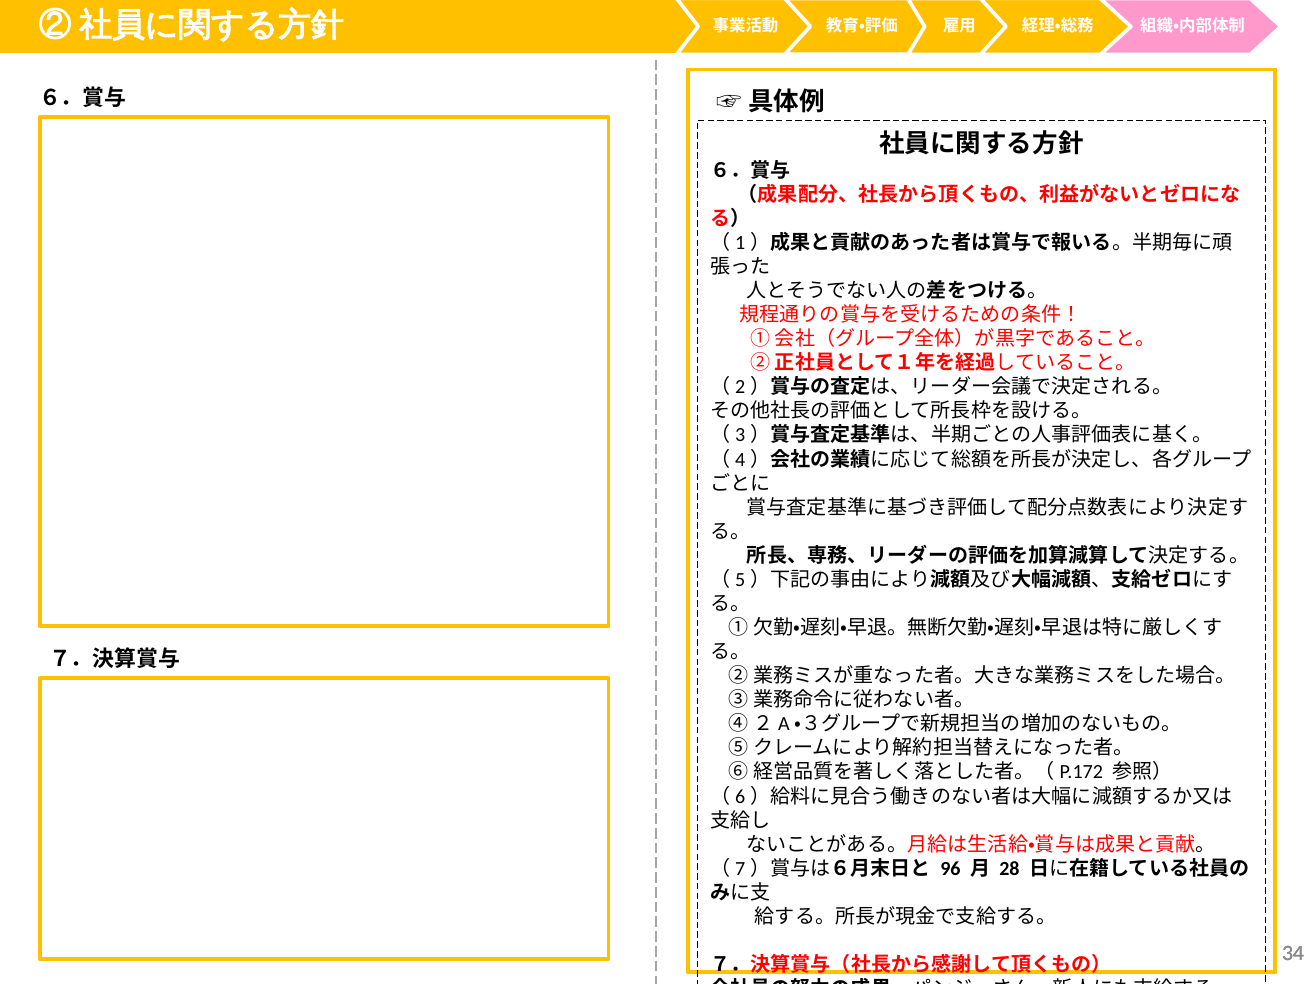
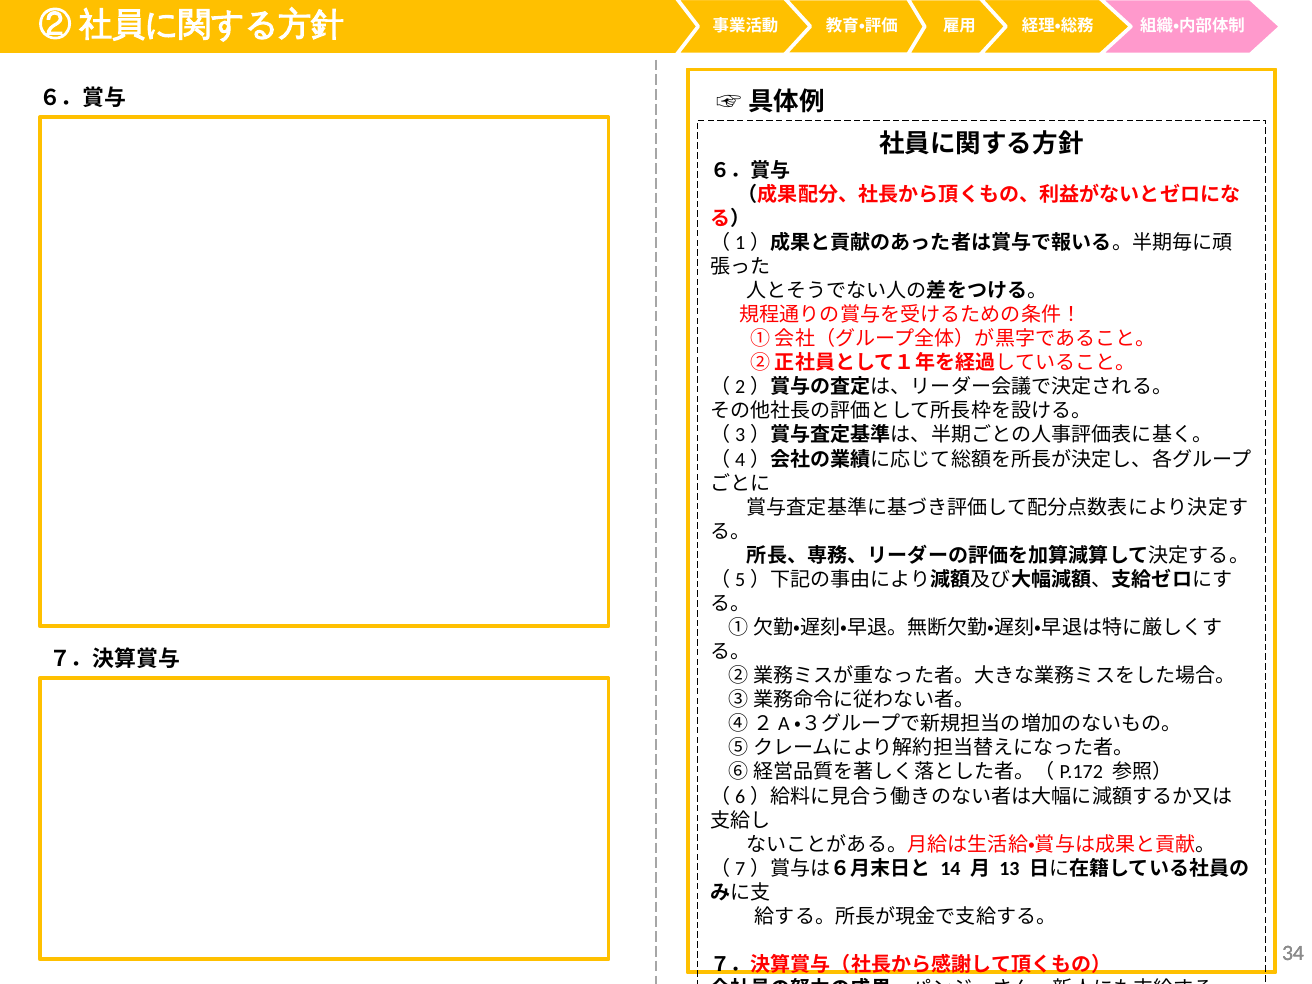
96: 96 -> 14
28: 28 -> 13
